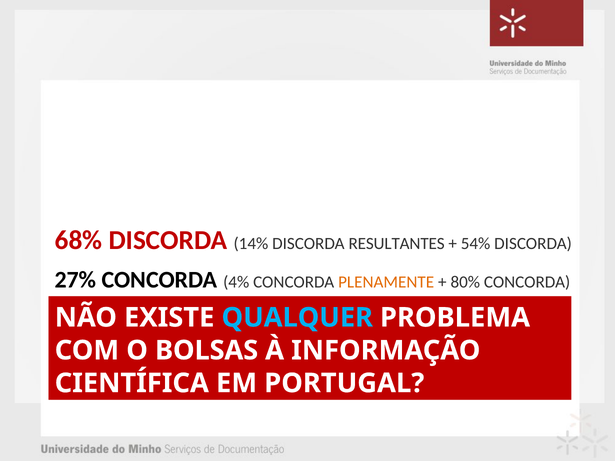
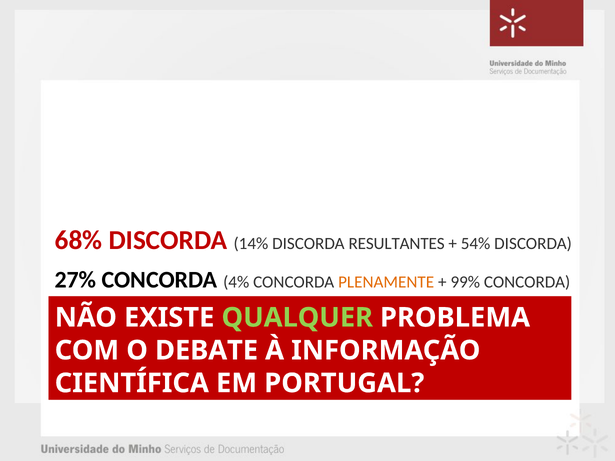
80%: 80% -> 99%
QUALQUER colour: light blue -> light green
BOLSAS: BOLSAS -> DEBATE
